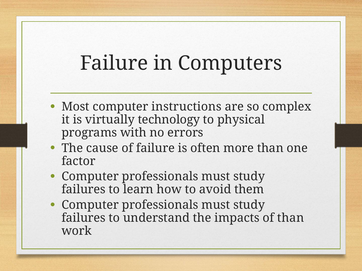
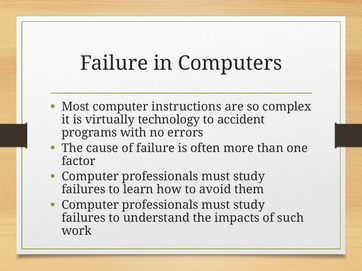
physical: physical -> accident
of than: than -> such
